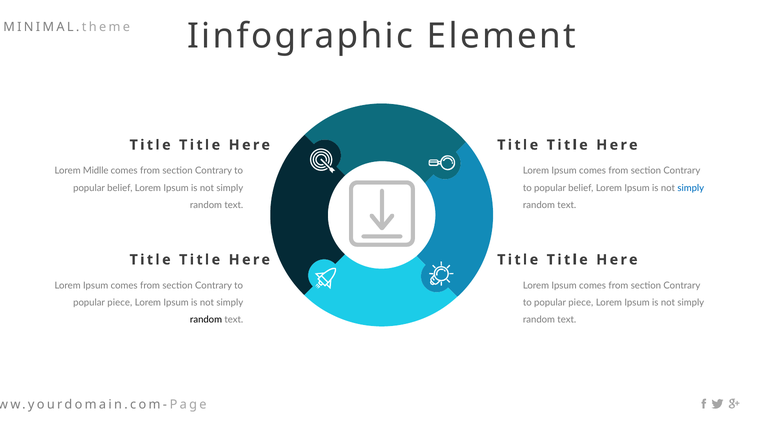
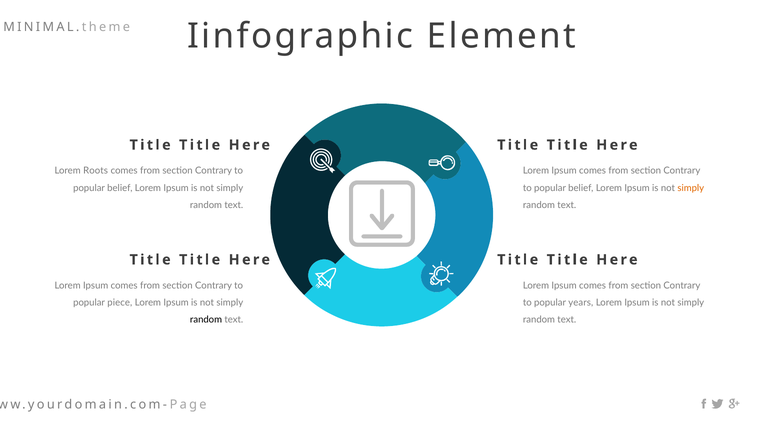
Midlle: Midlle -> Roots
simply at (691, 188) colour: blue -> orange
piece at (581, 302): piece -> years
